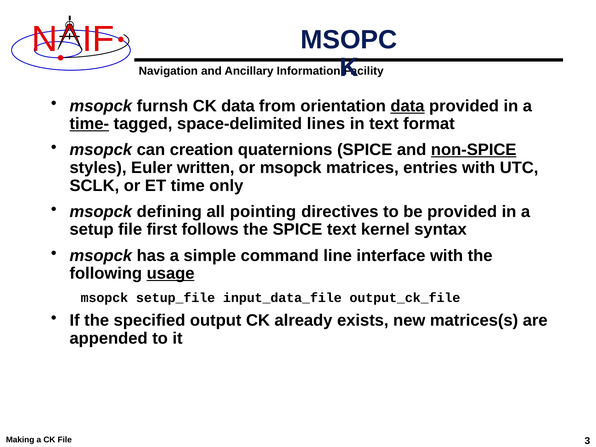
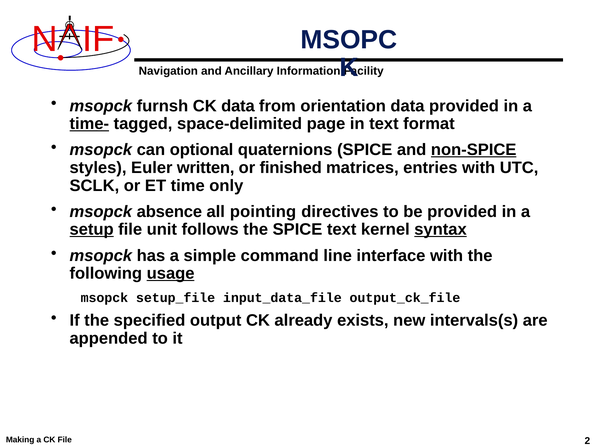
data at (407, 106) underline: present -> none
lines: lines -> page
creation: creation -> optional
or msopck: msopck -> finished
defining: defining -> absence
setup underline: none -> present
first: first -> unit
syntax underline: none -> present
matrices(s: matrices(s -> intervals(s
3: 3 -> 2
